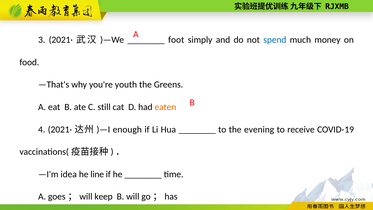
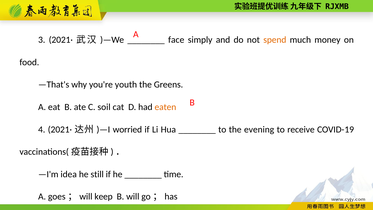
foot: foot -> face
spend colour: blue -> orange
still: still -> soil
enough: enough -> worried
line: line -> still
